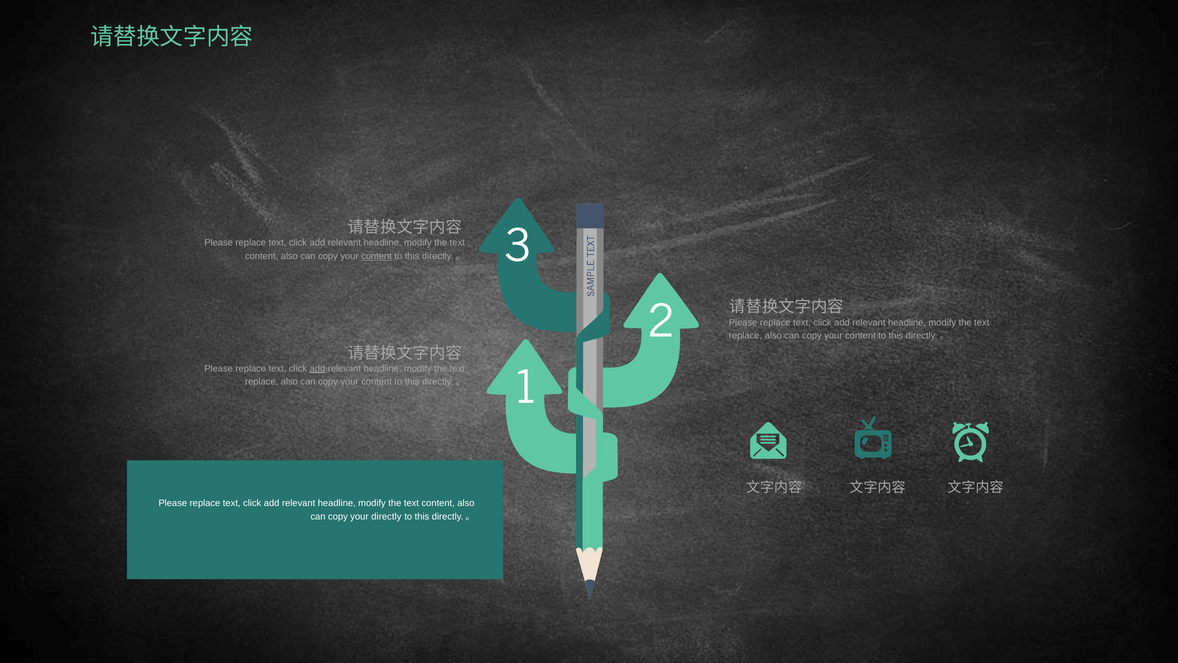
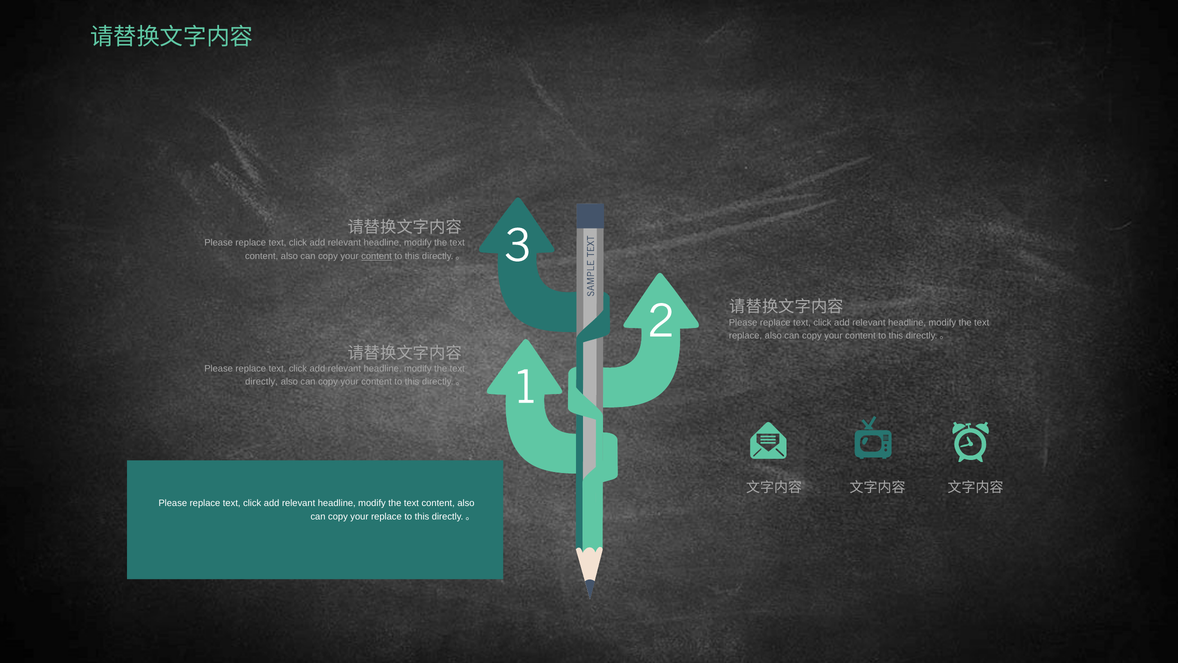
add at (317, 368) underline: present -> none
replace at (262, 382): replace -> directly
your directly: directly -> replace
